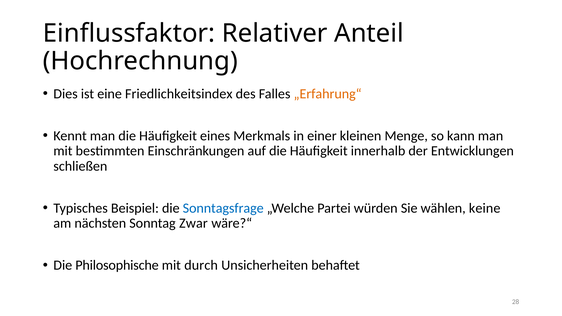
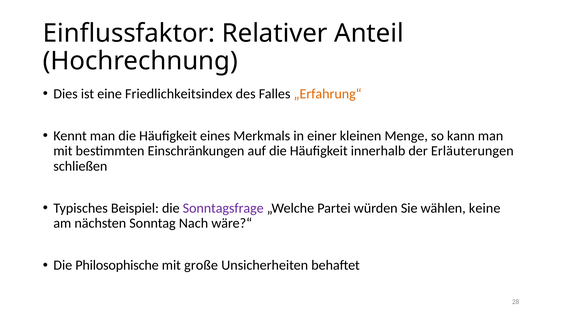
Entwicklungen: Entwicklungen -> Erläuterungen
Sonntagsfrage colour: blue -> purple
Zwar: Zwar -> Nach
durch: durch -> große
